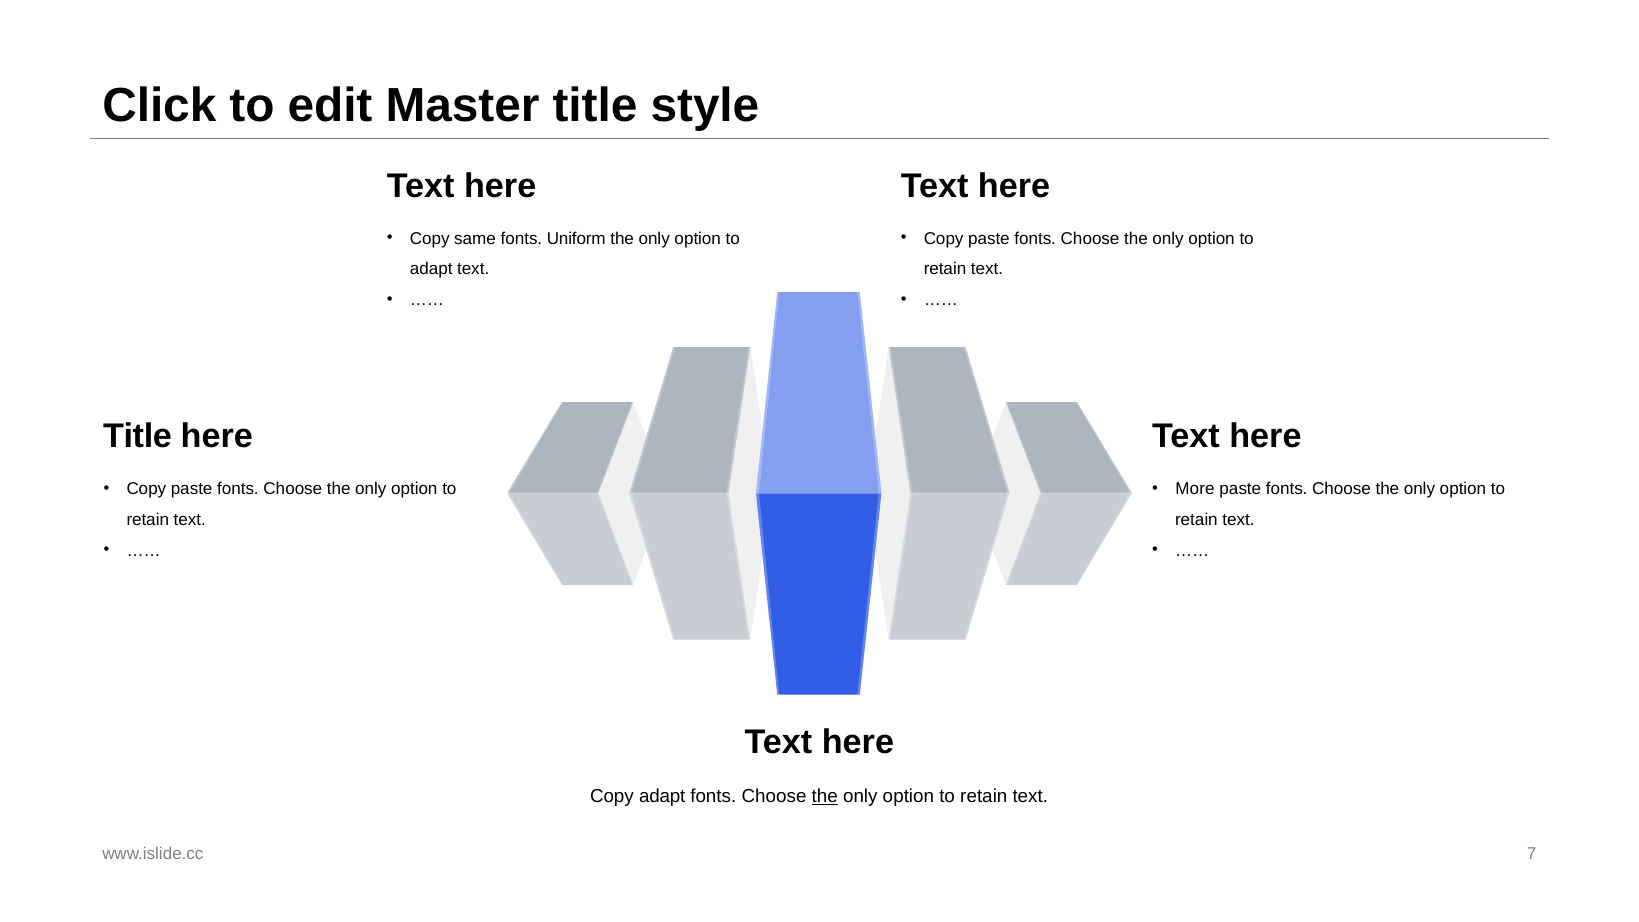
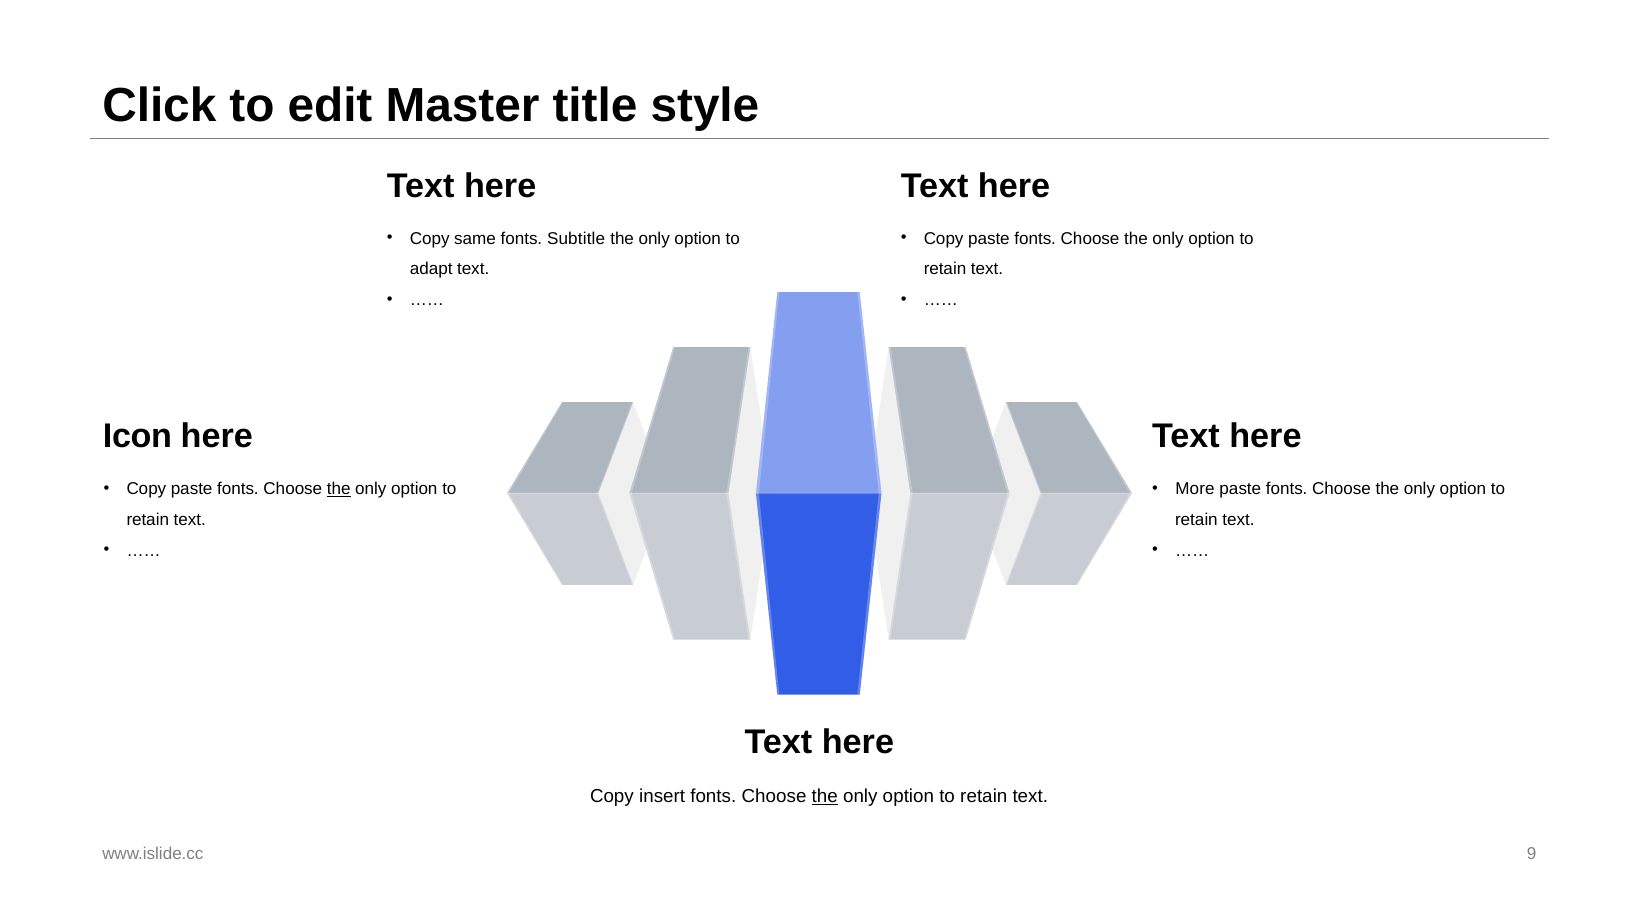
Uniform: Uniform -> Subtitle
Title at (138, 437): Title -> Icon
the at (339, 489) underline: none -> present
Copy adapt: adapt -> insert
7: 7 -> 9
